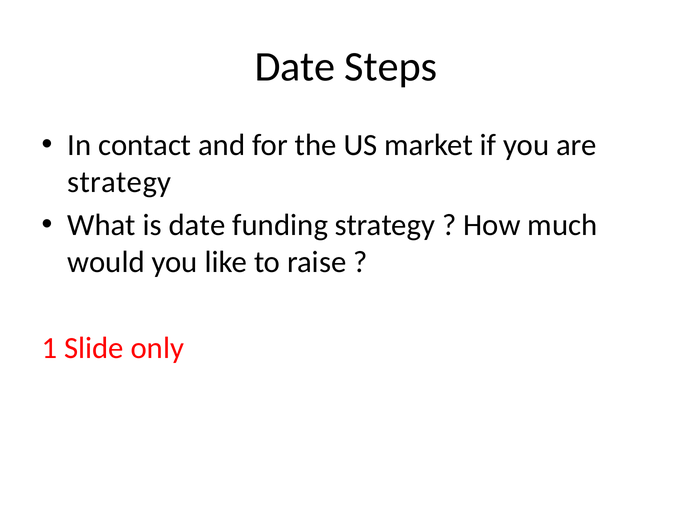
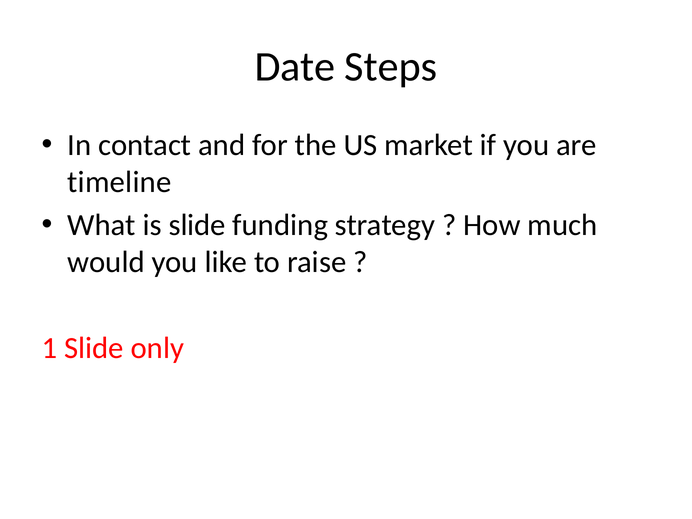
strategy at (119, 182): strategy -> timeline
is date: date -> slide
